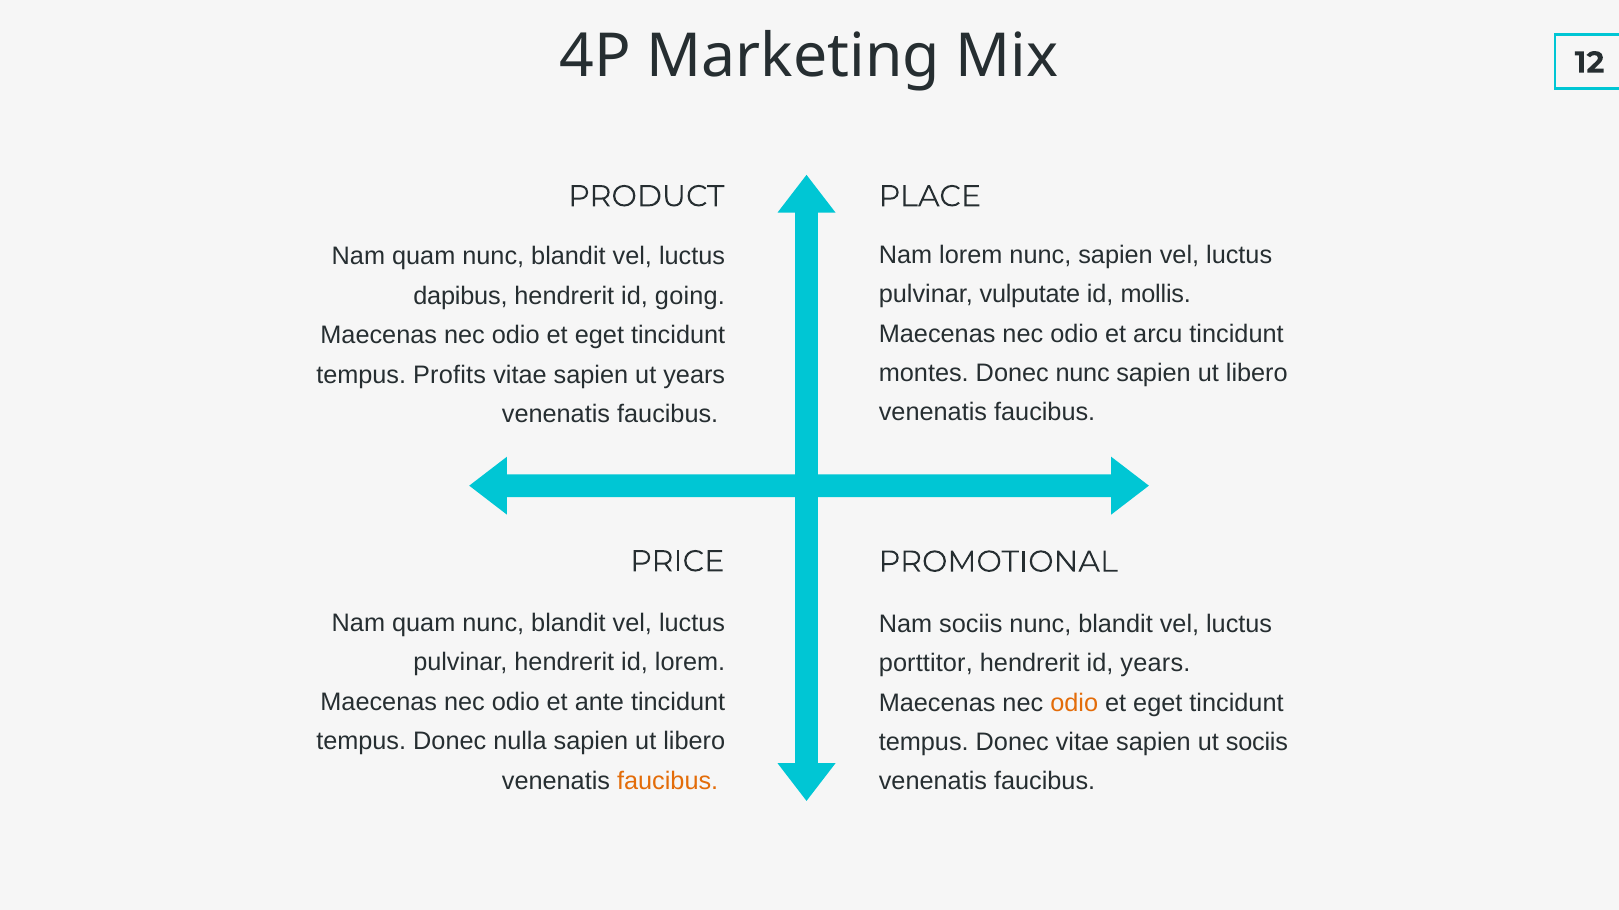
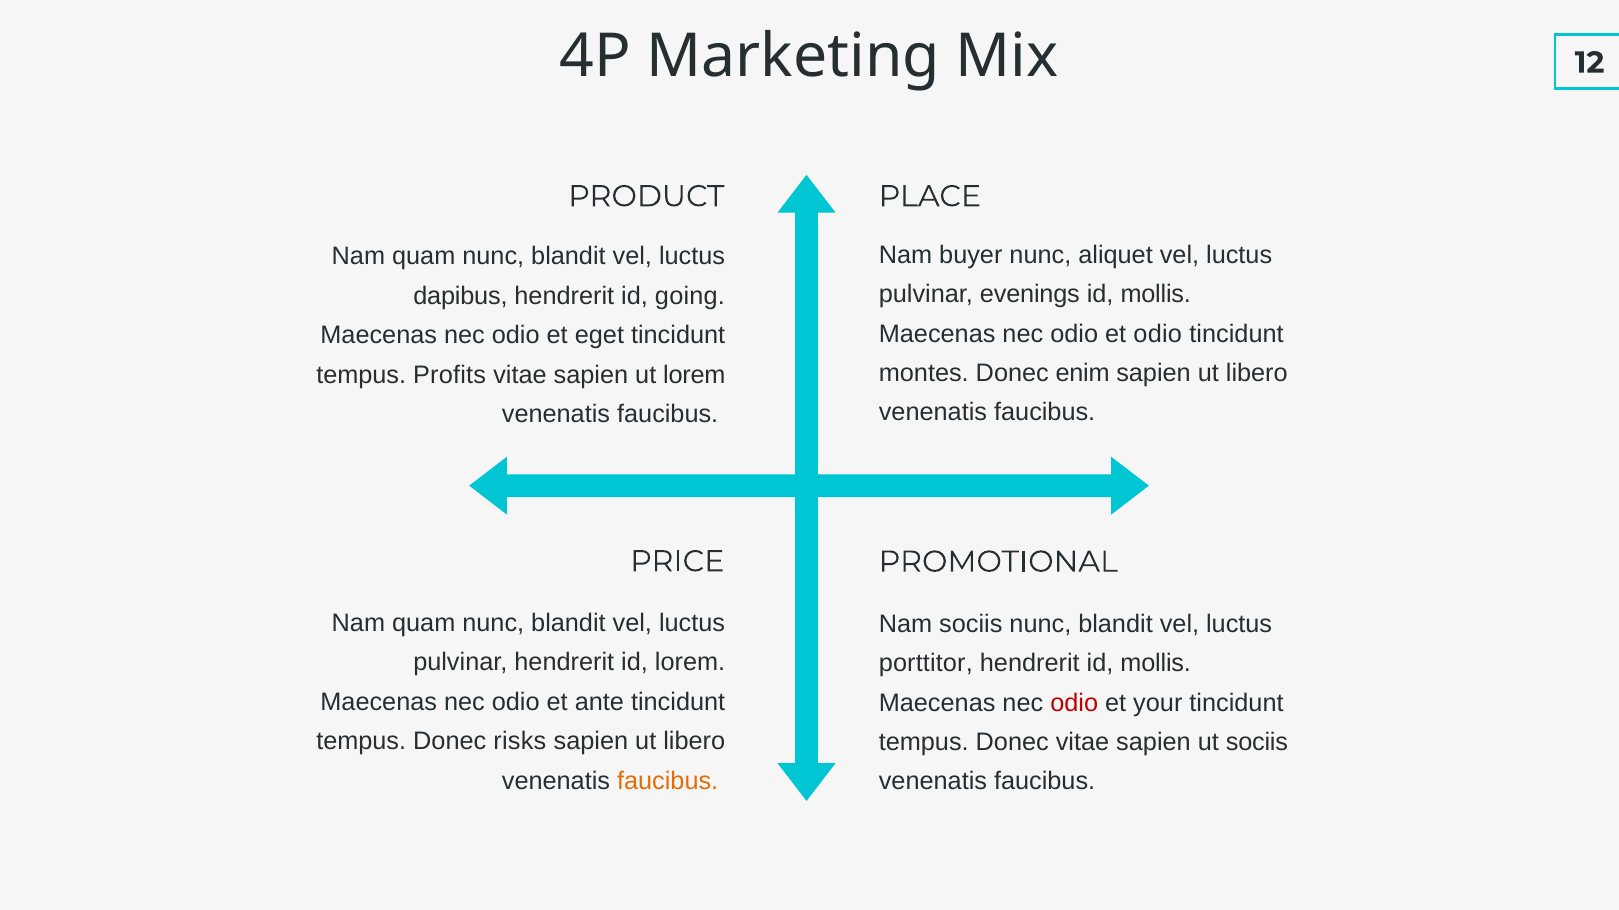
Nam lorem: lorem -> buyer
sapien at (1116, 255): sapien -> aliquet
vulputate: vulputate -> evenings
et arcu: arcu -> odio
Donec nunc: nunc -> enim
ut years: years -> lorem
hendrerit id years: years -> mollis
odio at (1074, 703) colour: orange -> red
eget at (1158, 703): eget -> your
nulla: nulla -> risks
